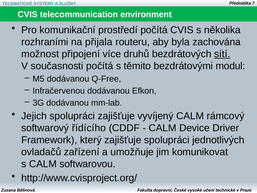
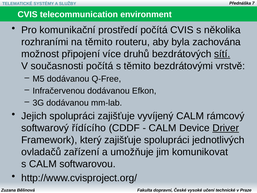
na přijala: přijala -> těmito
modul: modul -> vrstvě
Driver underline: none -> present
